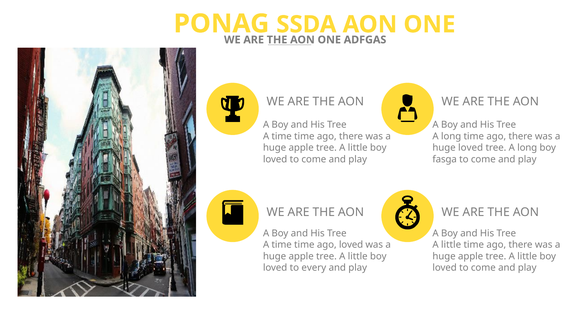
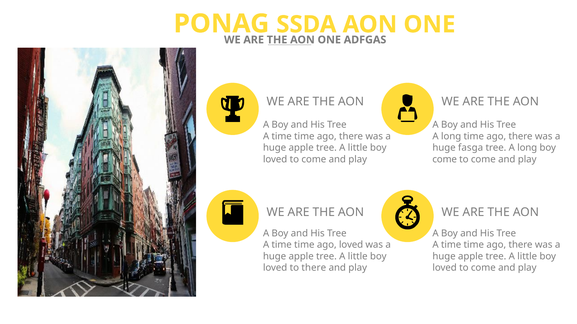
huge loved: loved -> fasga
fasga at (445, 160): fasga -> come
little at (451, 245): little -> time
to every: every -> there
